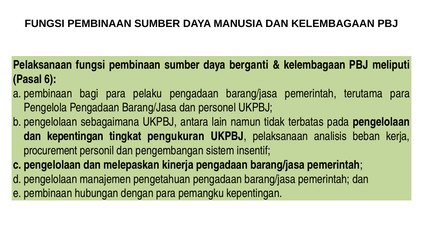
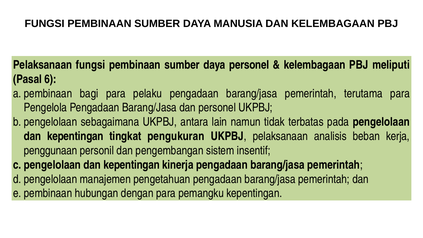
daya berganti: berganti -> personel
procurement: procurement -> penggunaan
melepaskan at (131, 165): melepaskan -> kepentingan
